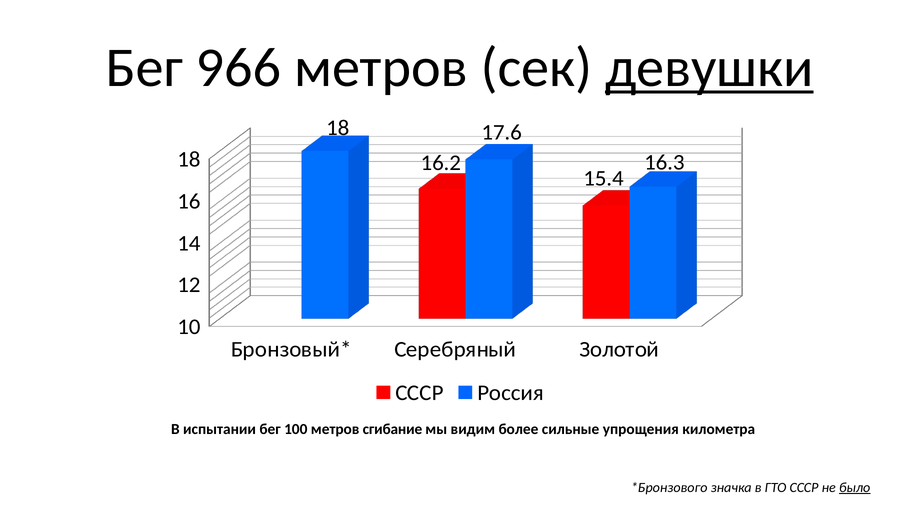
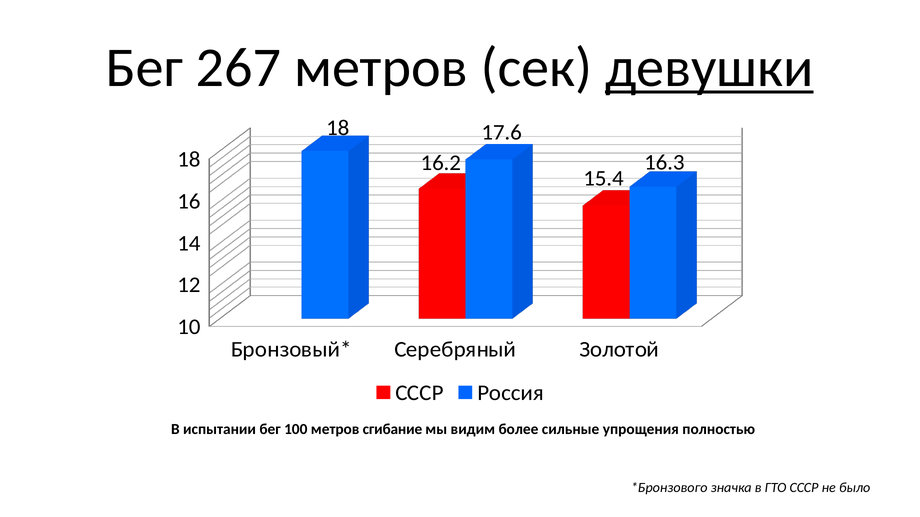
966: 966 -> 267
километра: километра -> полностью
было underline: present -> none
